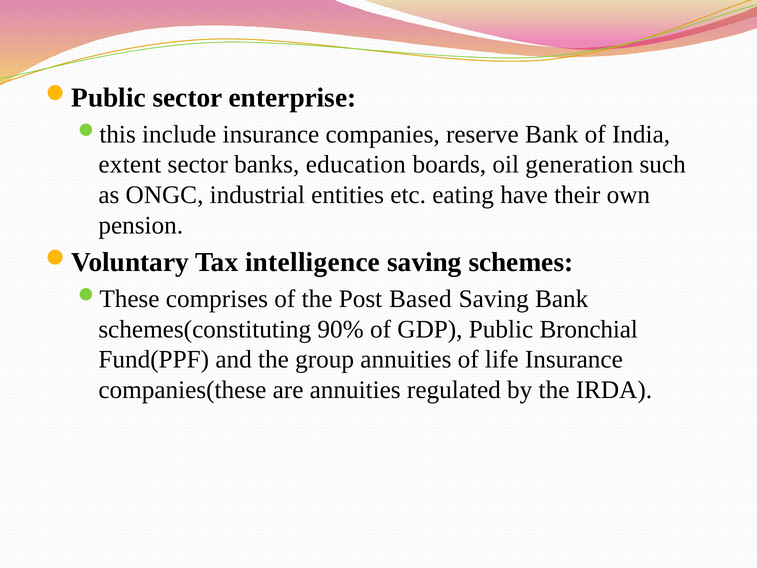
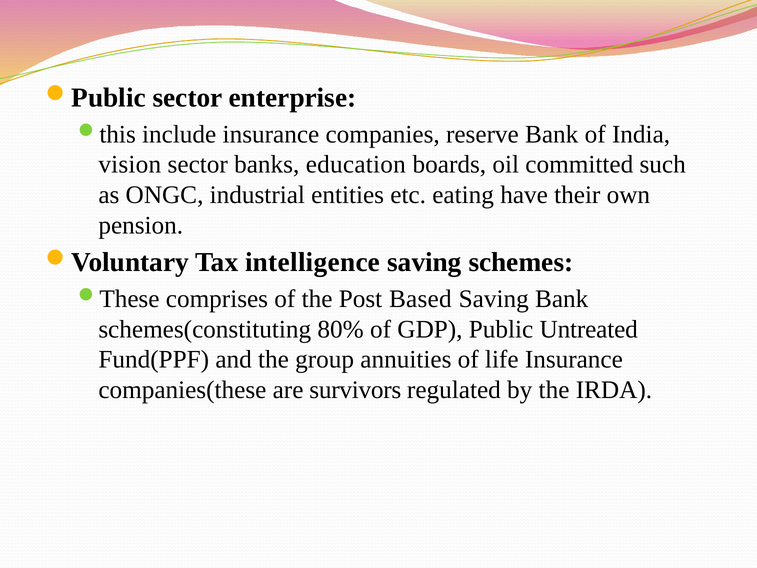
extent: extent -> vision
generation: generation -> committed
90%: 90% -> 80%
Bronchial: Bronchial -> Untreated
are annuities: annuities -> survivors
